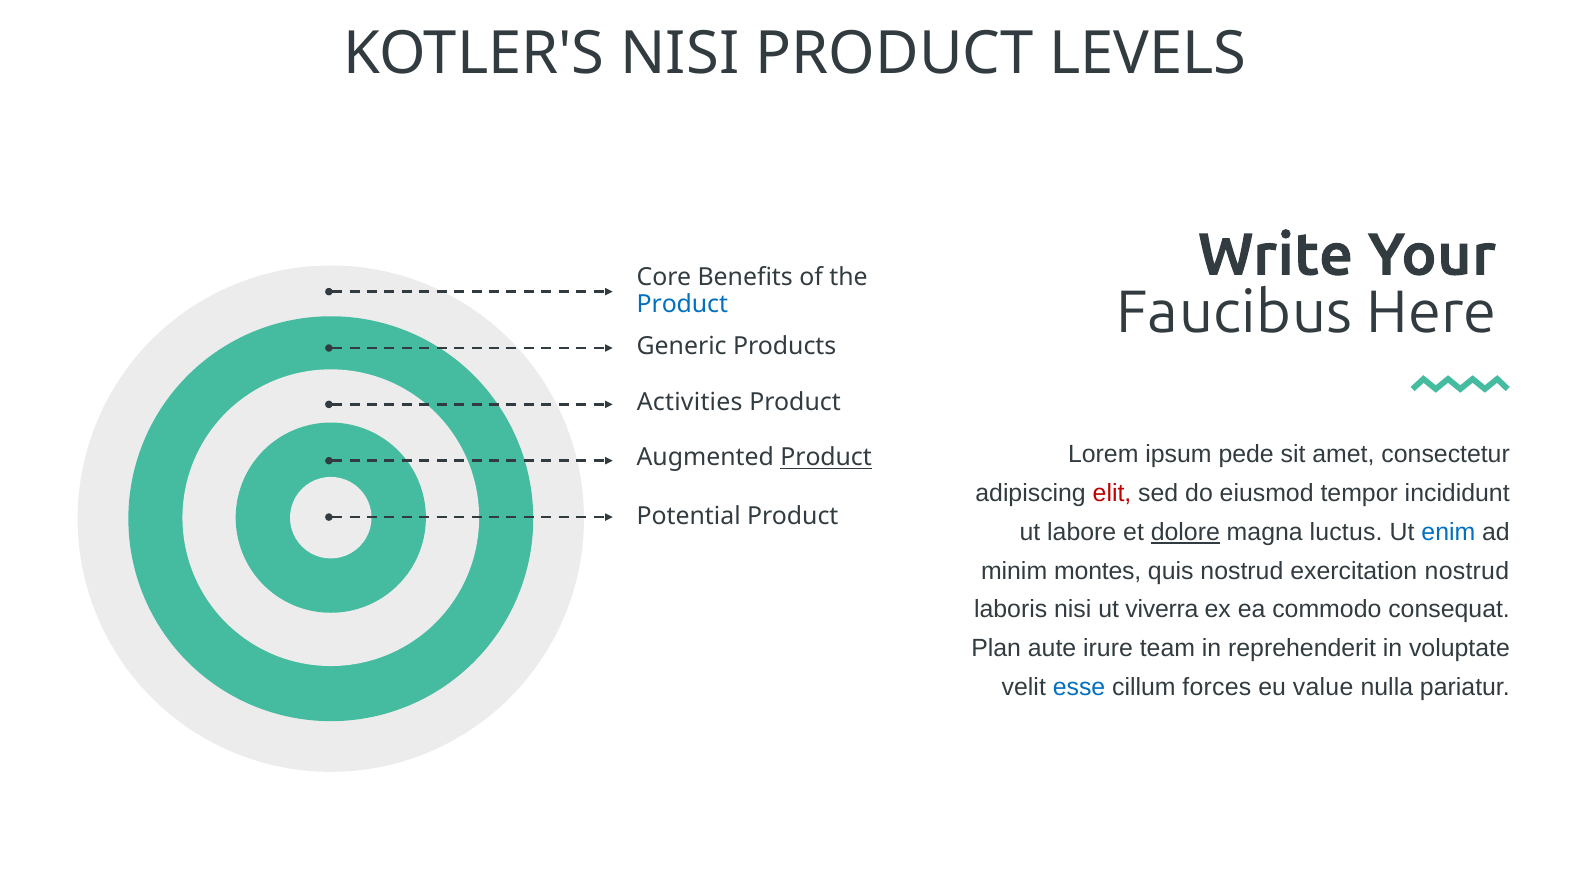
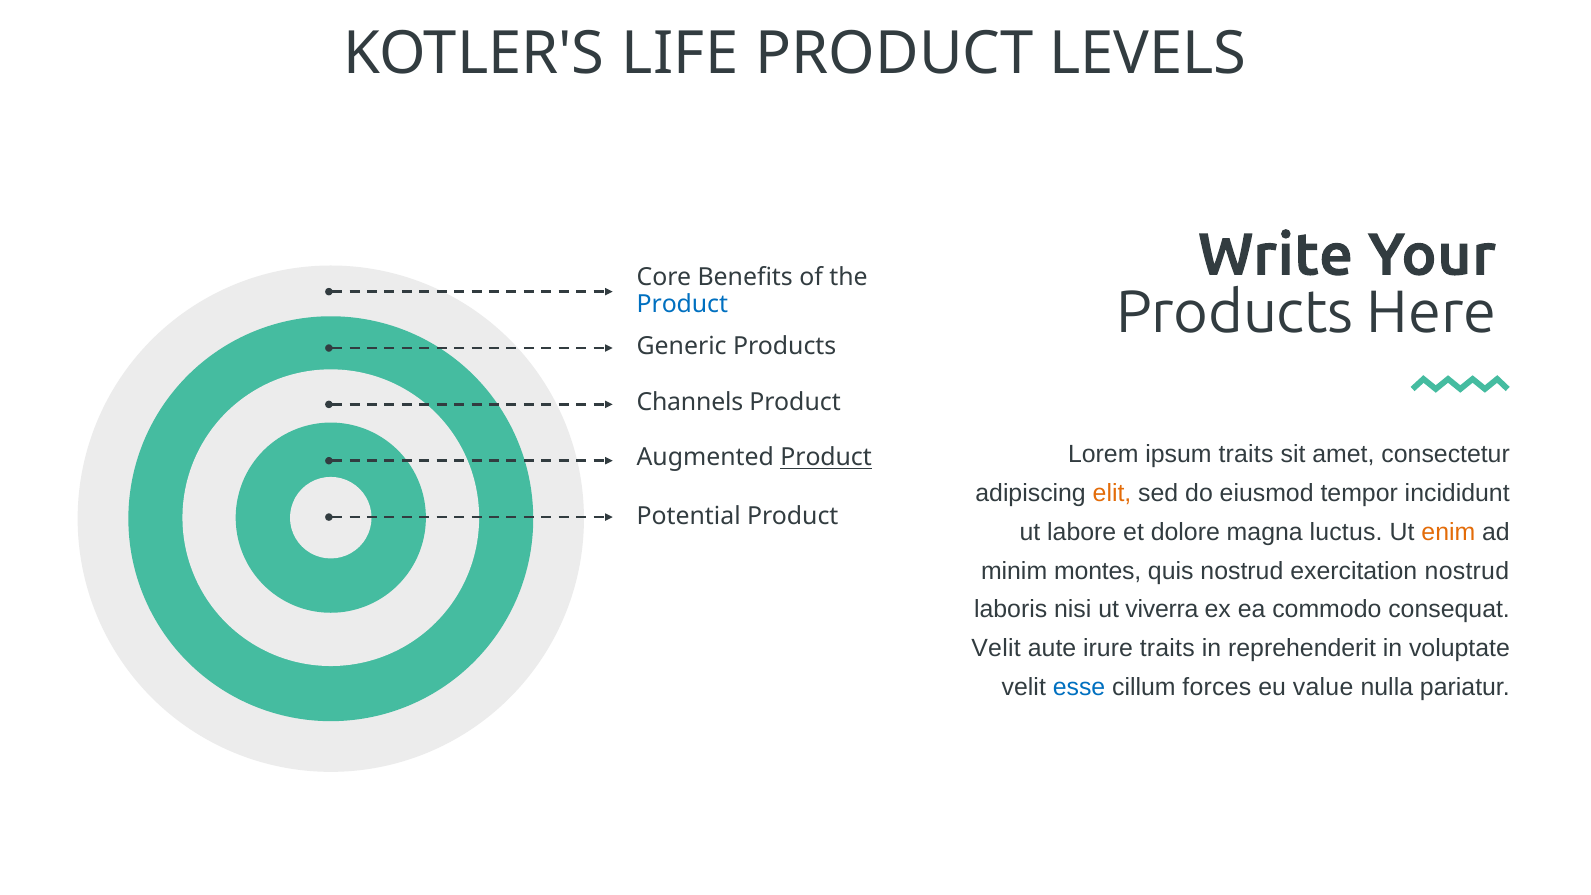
KOTLER'S NISI: NISI -> LIFE
Faucibus at (1234, 312): Faucibus -> Products
Activities: Activities -> Channels
ipsum pede: pede -> traits
elit colour: red -> orange
dolore underline: present -> none
enim colour: blue -> orange
Plan at (996, 648): Plan -> Velit
irure team: team -> traits
